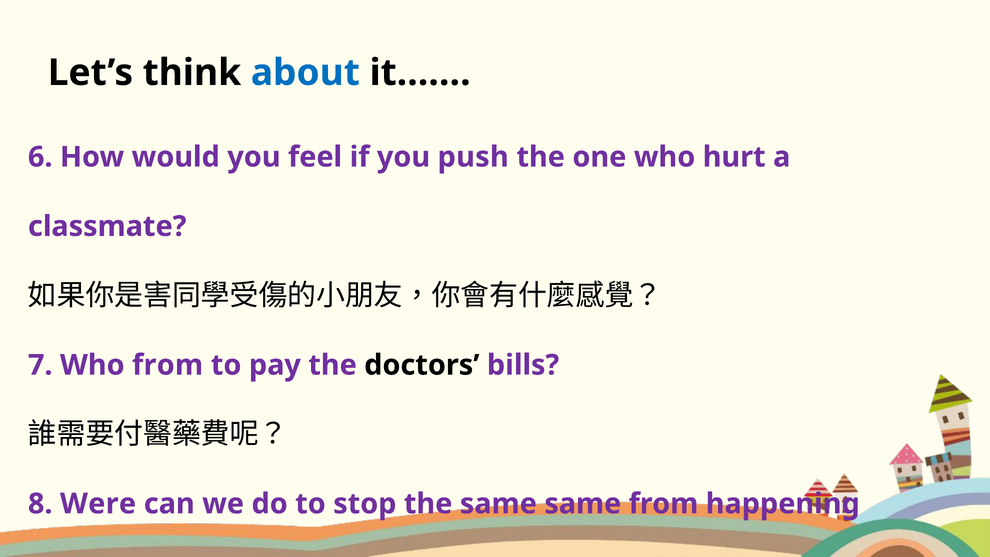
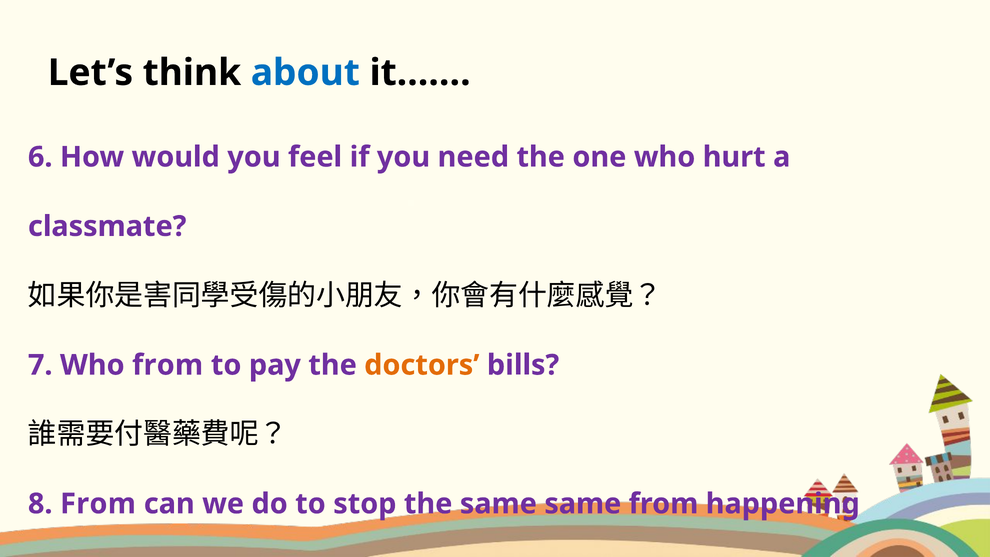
push: push -> need
doctors colour: black -> orange
8 Were: Were -> From
